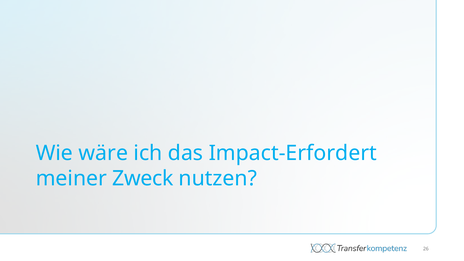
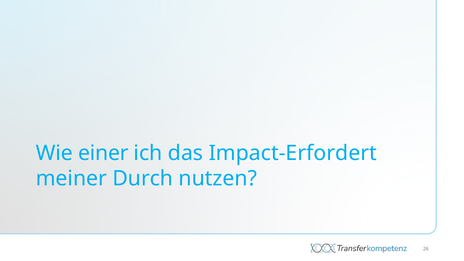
wäre: wäre -> einer
Zweck: Zweck -> Durch
